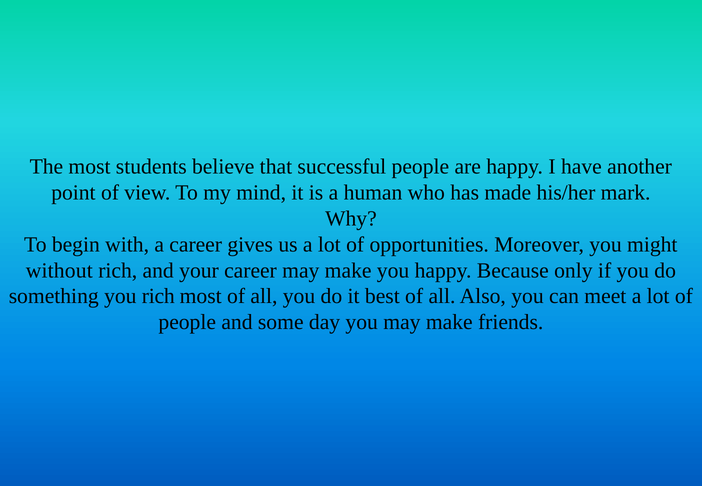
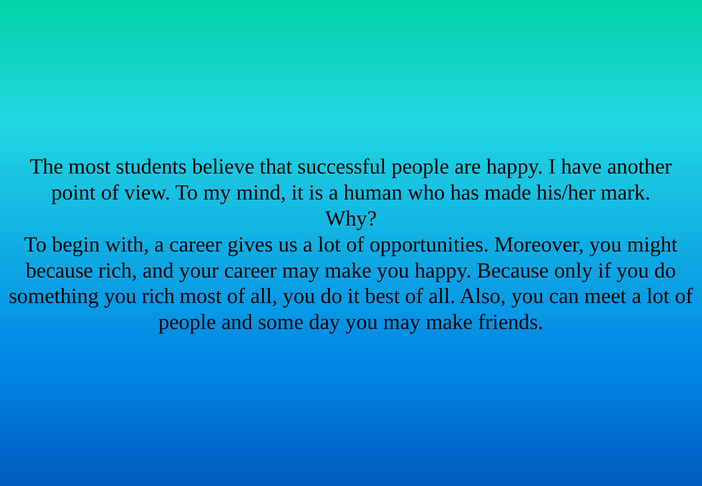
without at (59, 270): without -> because
